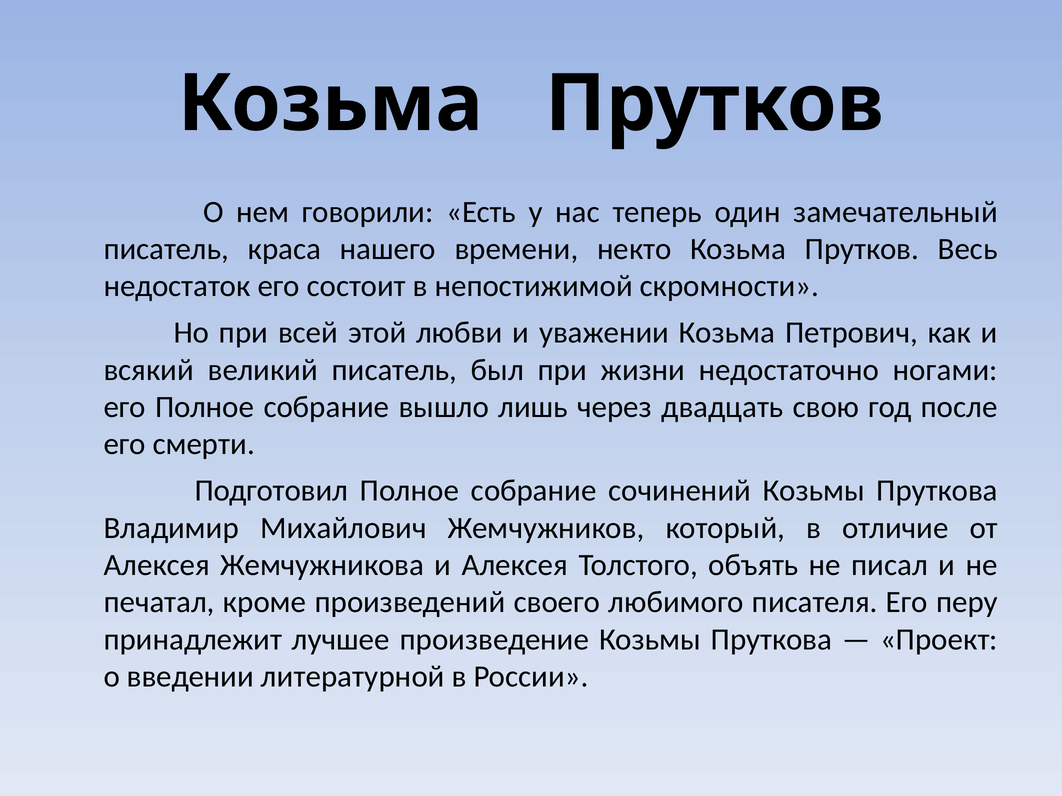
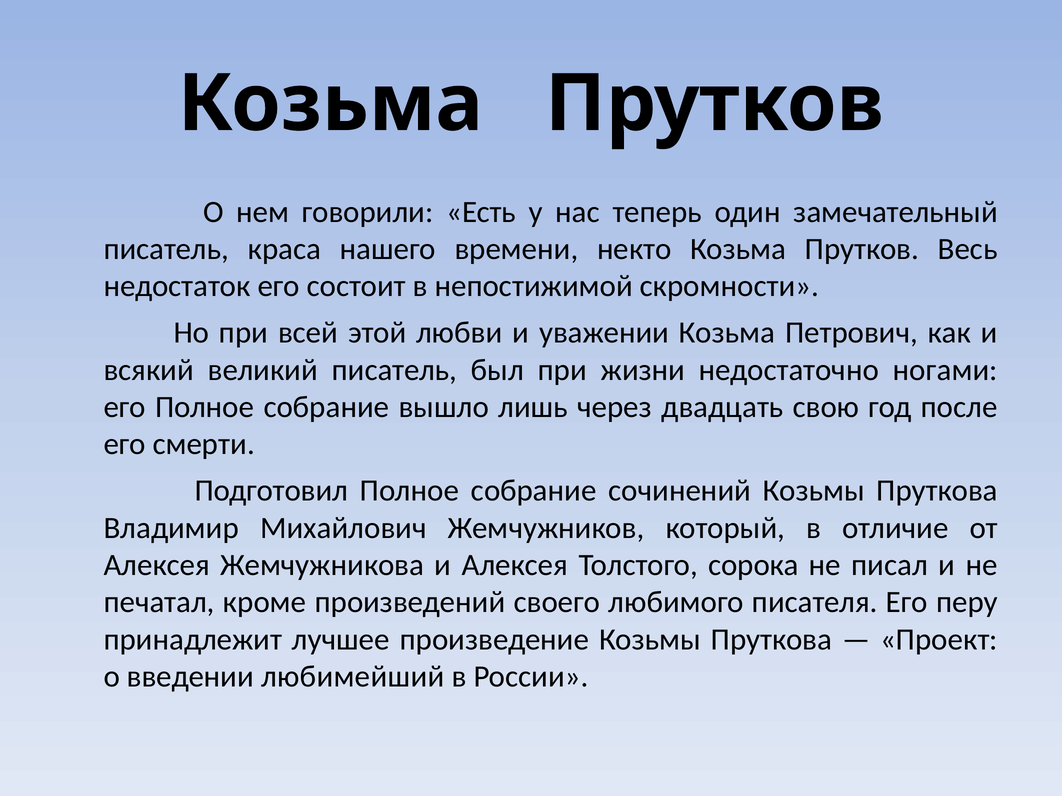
объять: объять -> сорока
литературной: литературной -> любимейший
